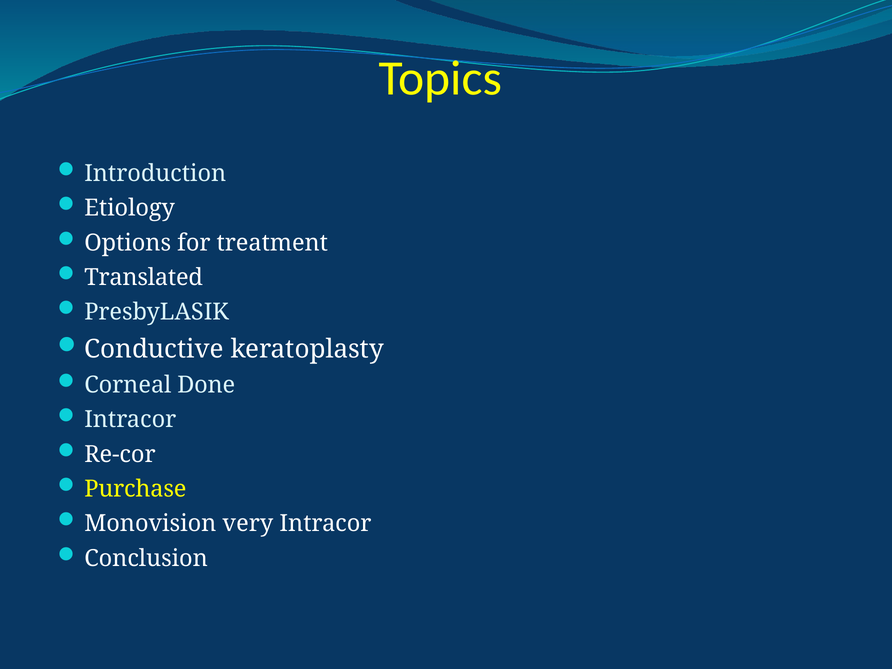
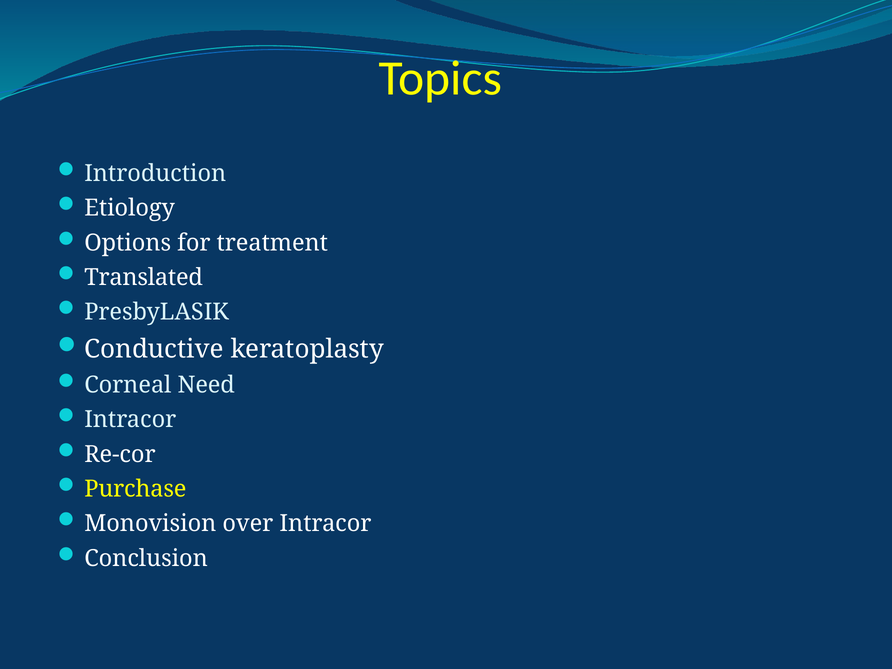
Done: Done -> Need
very: very -> over
